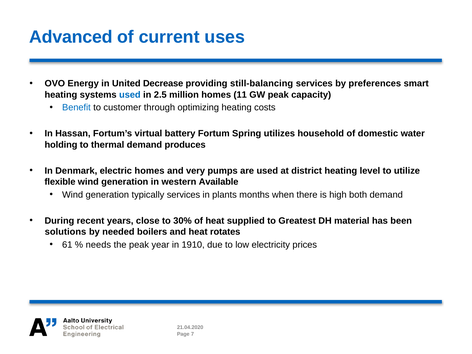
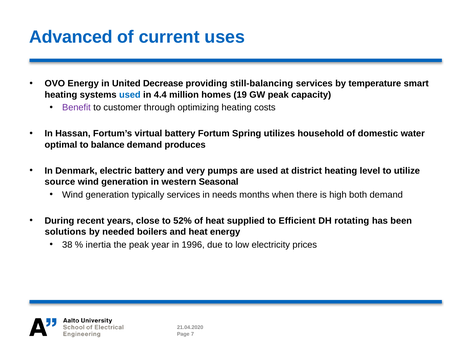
preferences: preferences -> temperature
2.5: 2.5 -> 4.4
11: 11 -> 19
Benefit colour: blue -> purple
holding: holding -> optimal
thermal: thermal -> balance
electric homes: homes -> battery
flexible: flexible -> source
Available: Available -> Seasonal
plants: plants -> needs
30%: 30% -> 52%
Greatest: Greatest -> Efficient
material: material -> rotating
heat rotates: rotates -> energy
61: 61 -> 38
needs: needs -> inertia
1910: 1910 -> 1996
